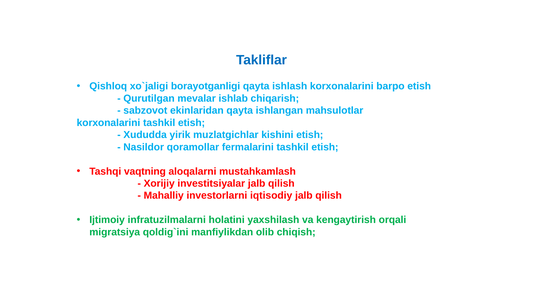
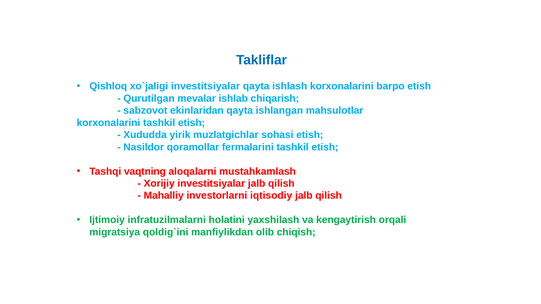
borayotganligi at (206, 86): borayotganligi -> investitsiyalar
kishini: kishini -> sohasi
